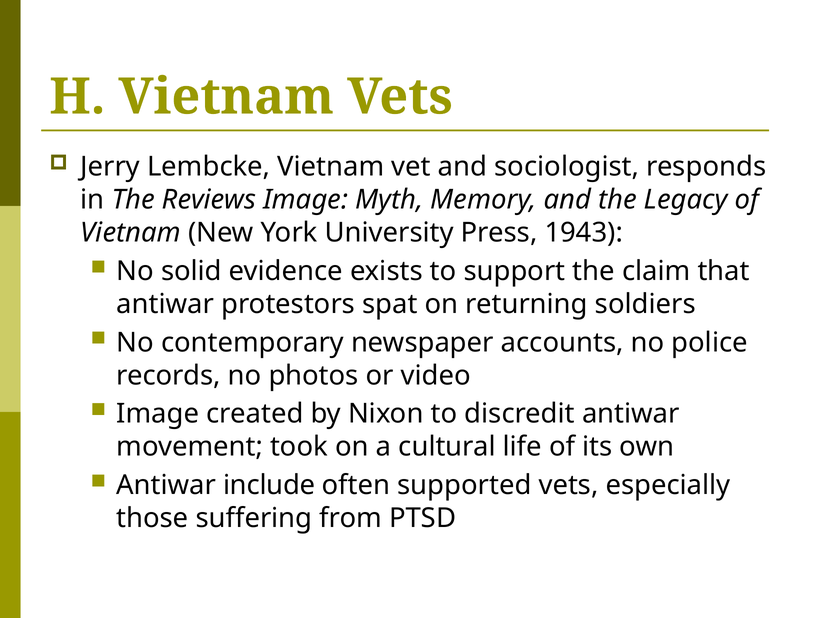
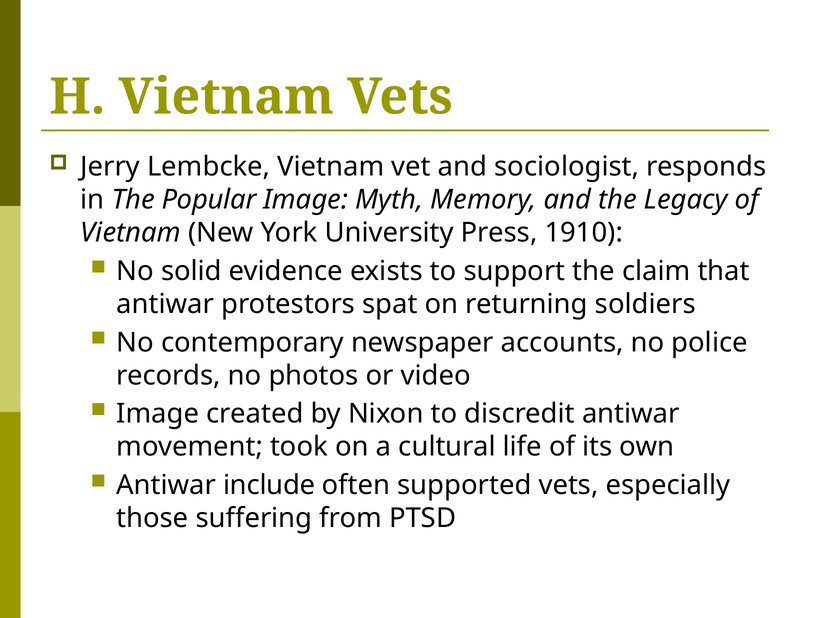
Reviews: Reviews -> Popular
1943: 1943 -> 1910
